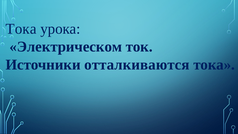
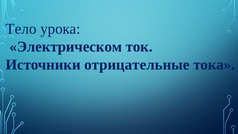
Тока at (21, 29): Тока -> Тело
отталкиваются: отталкиваются -> отрицательные
